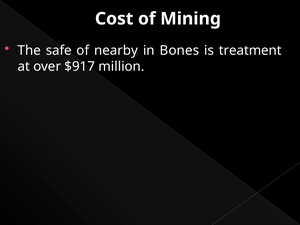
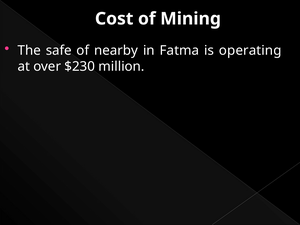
Bones: Bones -> Fatma
treatment: treatment -> operating
$917: $917 -> $230
